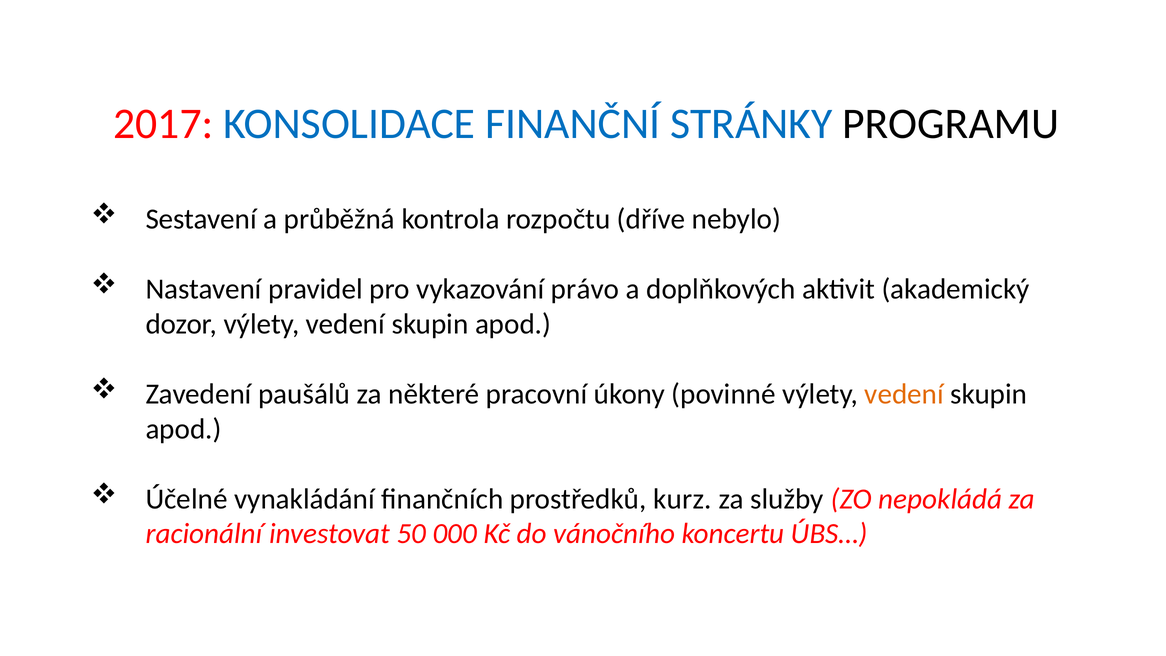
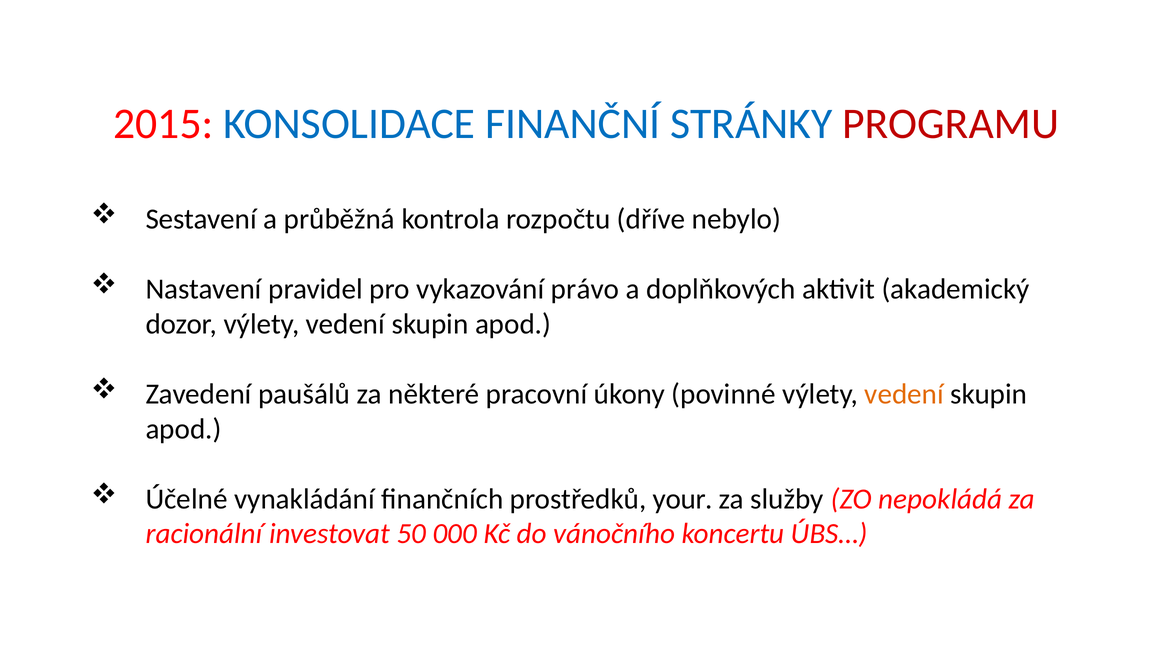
2017: 2017 -> 2015
PROGRAMU colour: black -> red
kurz: kurz -> your
